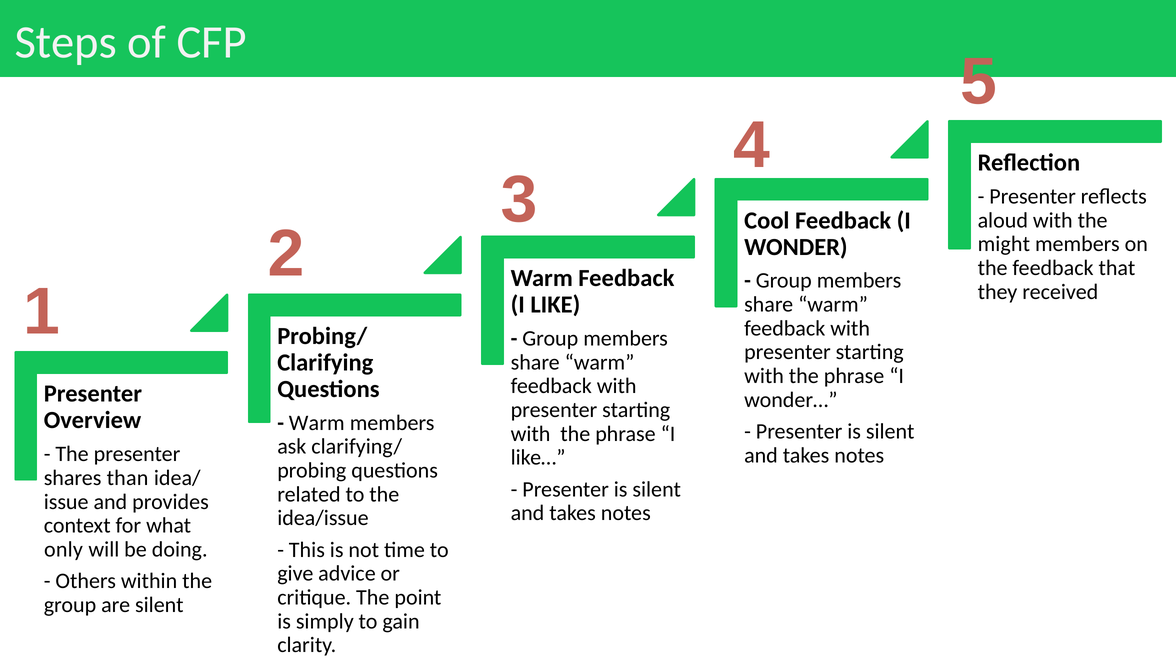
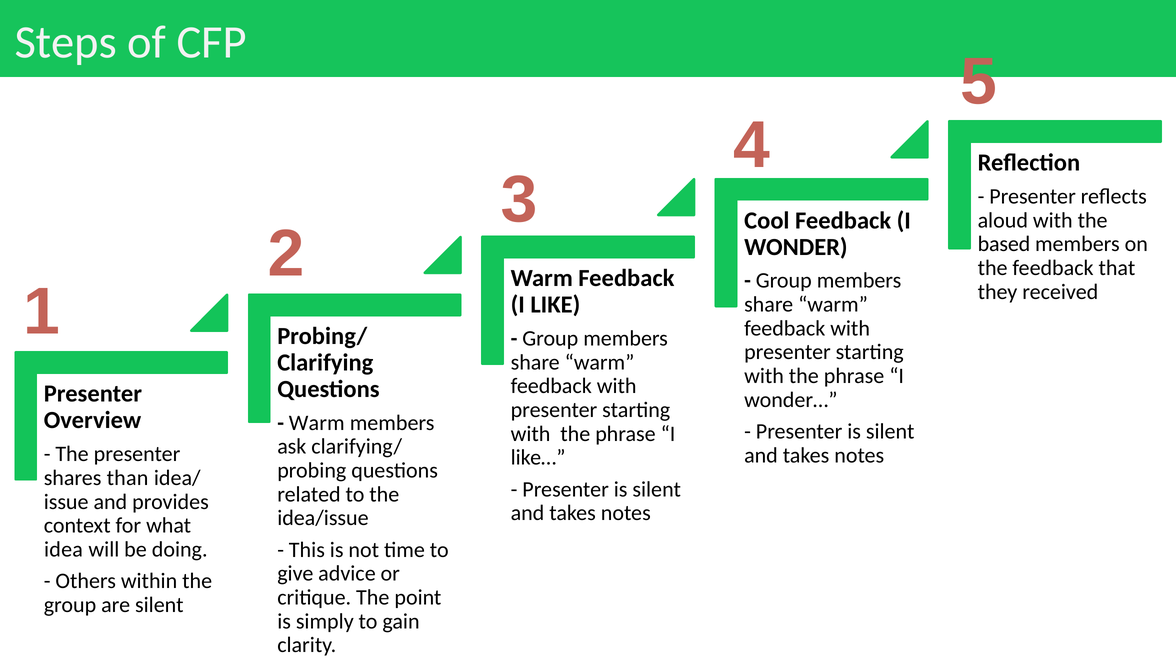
might: might -> based
only: only -> idea
